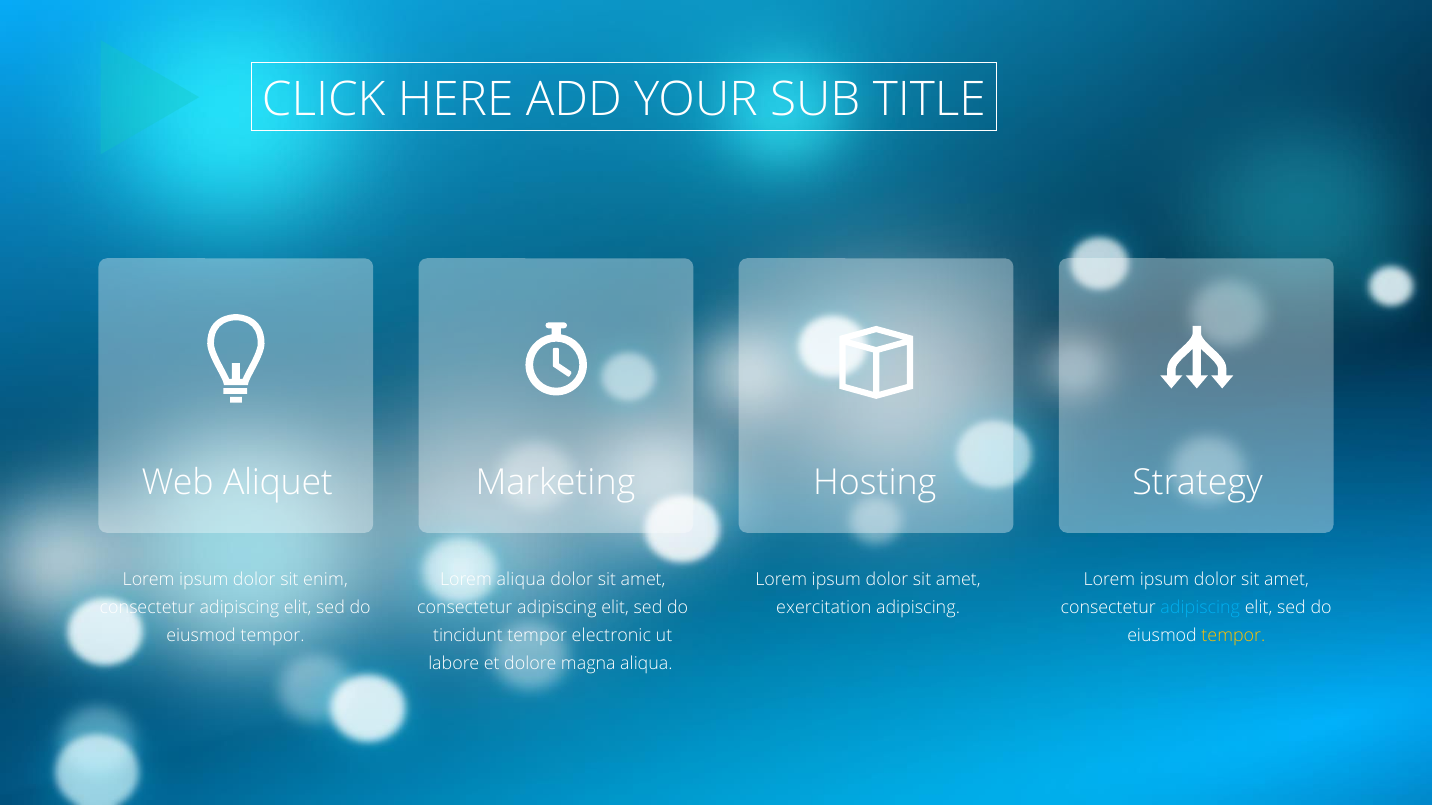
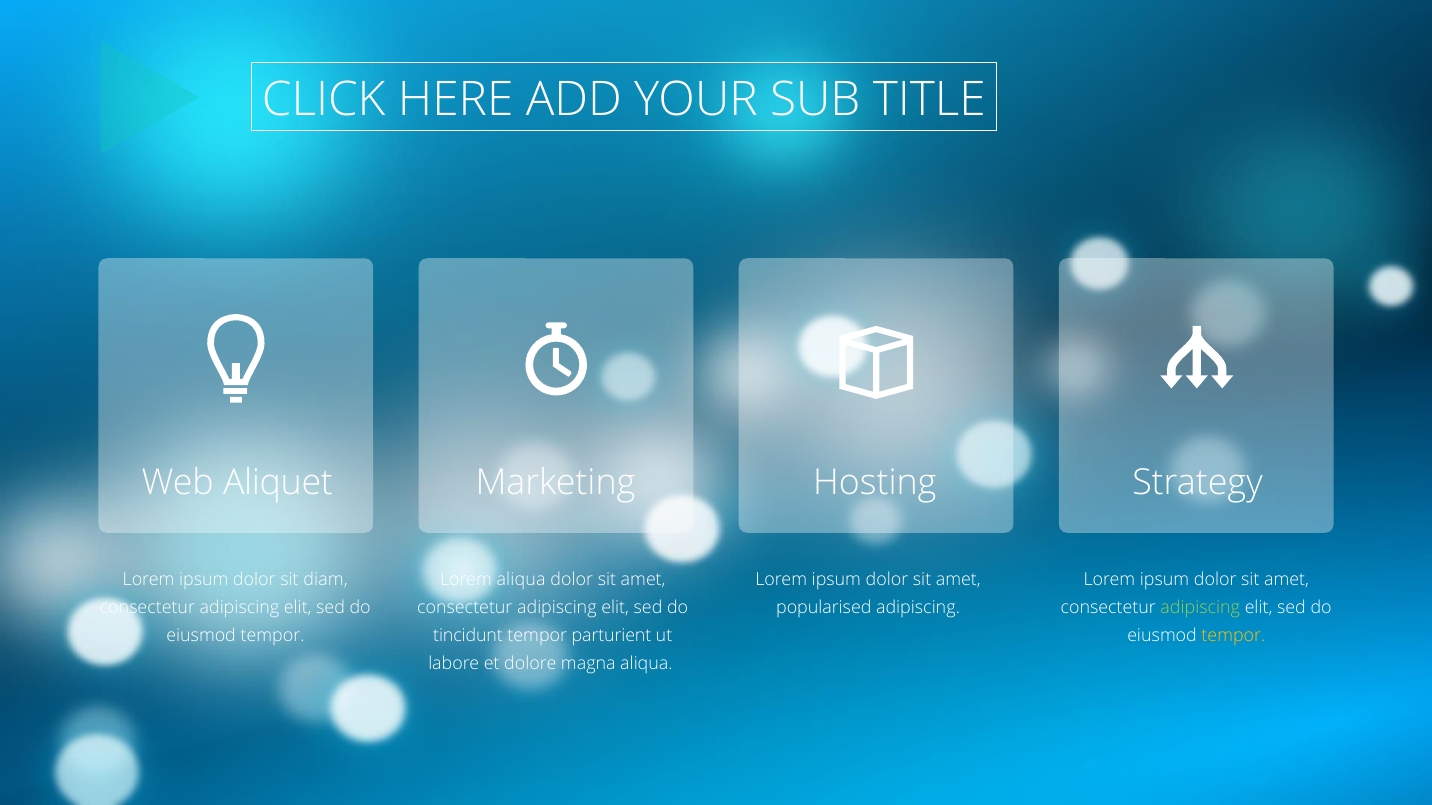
enim: enim -> diam
exercitation: exercitation -> popularised
adipiscing at (1200, 608) colour: light blue -> light green
electronic: electronic -> parturient
